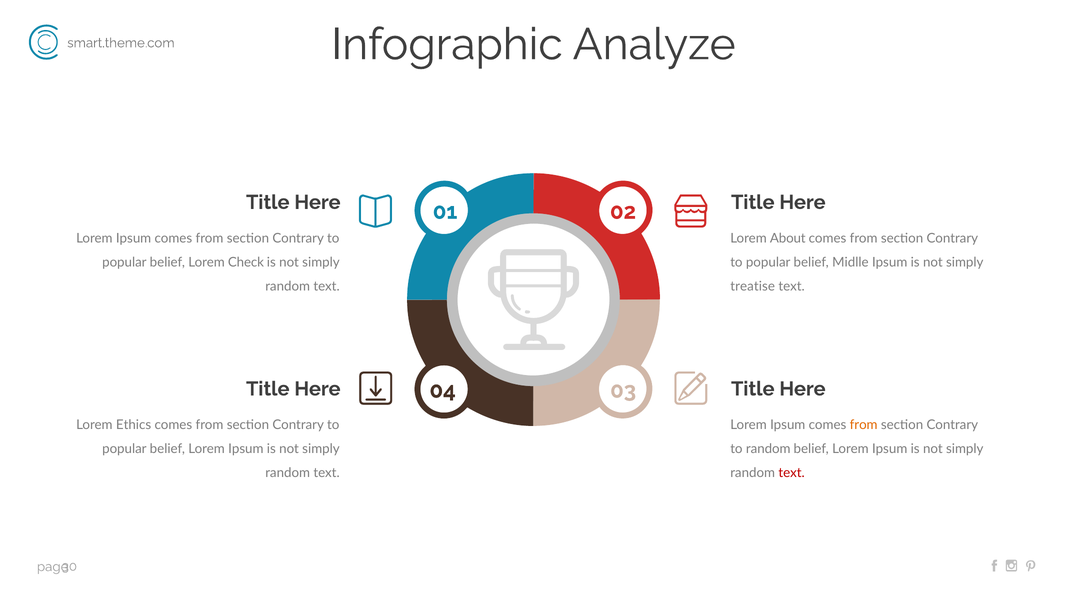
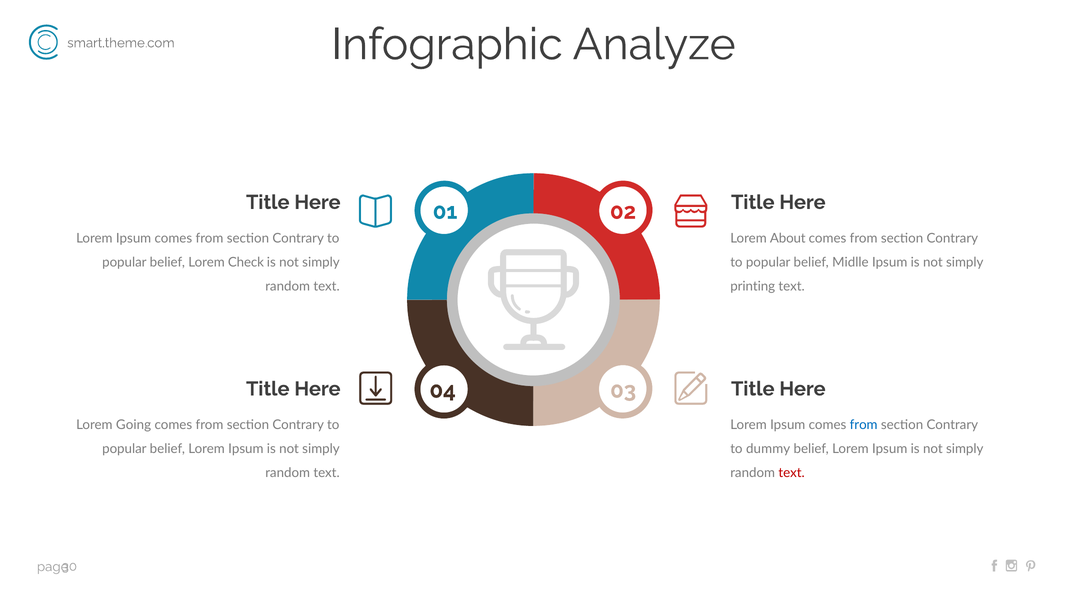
treatise: treatise -> printing
Ethics: Ethics -> Going
from at (864, 425) colour: orange -> blue
to random: random -> dummy
